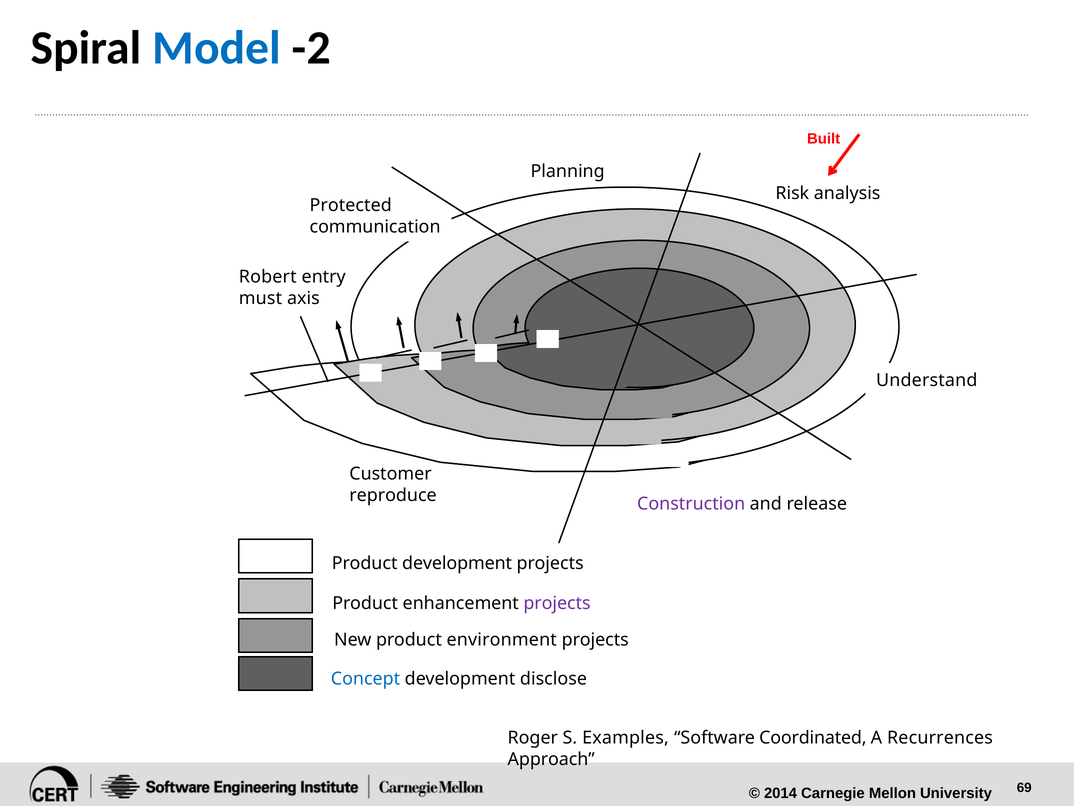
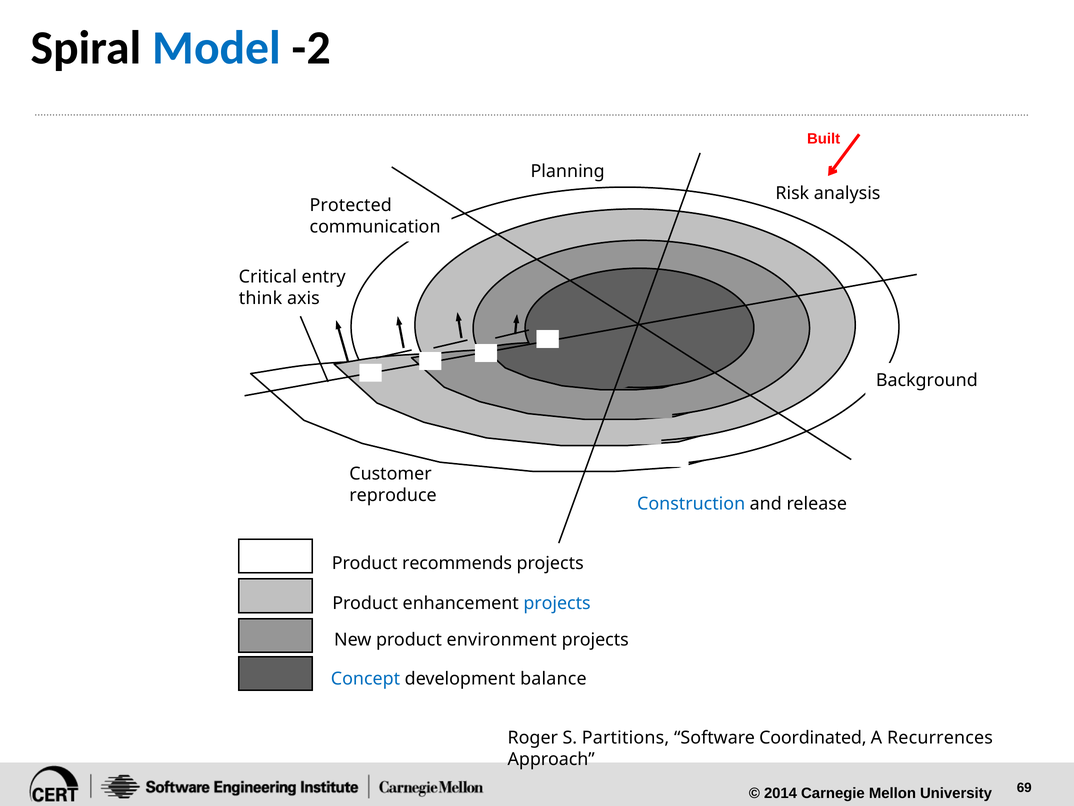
Robert: Robert -> Critical
must: must -> think
Understand: Understand -> Background
Construction colour: purple -> blue
Product development: development -> recommends
projects at (557, 603) colour: purple -> blue
disclose: disclose -> balance
Examples: Examples -> Partitions
